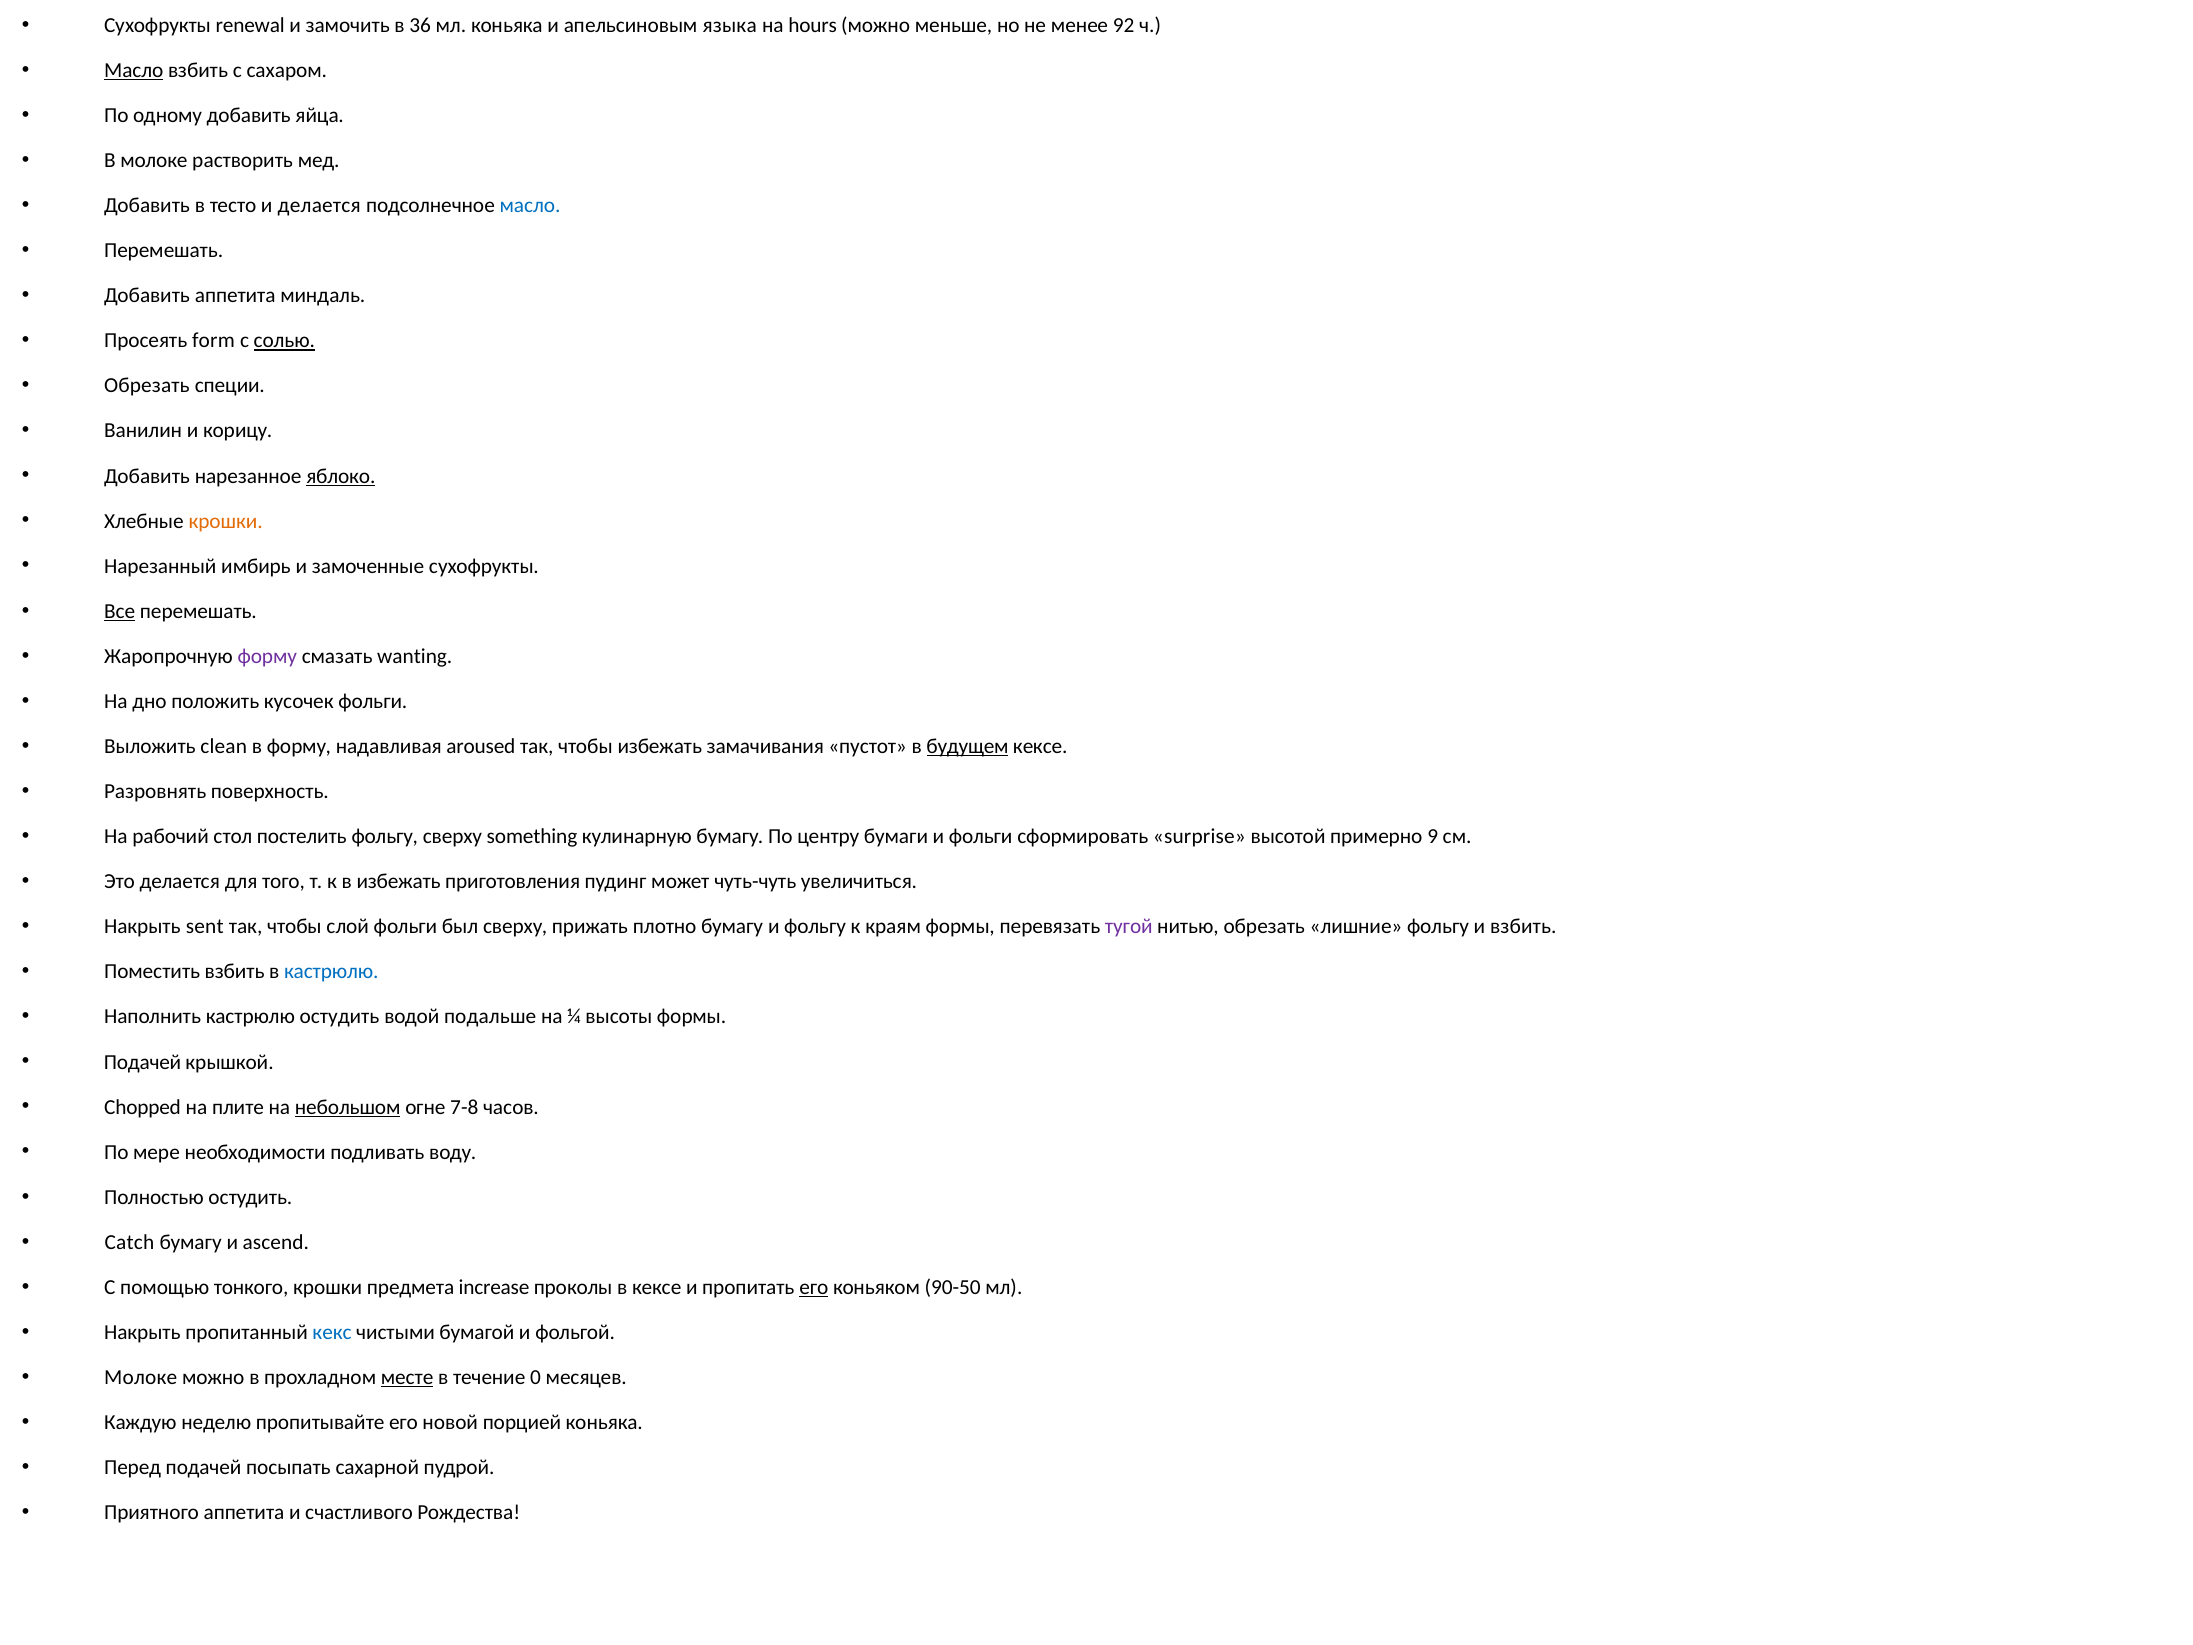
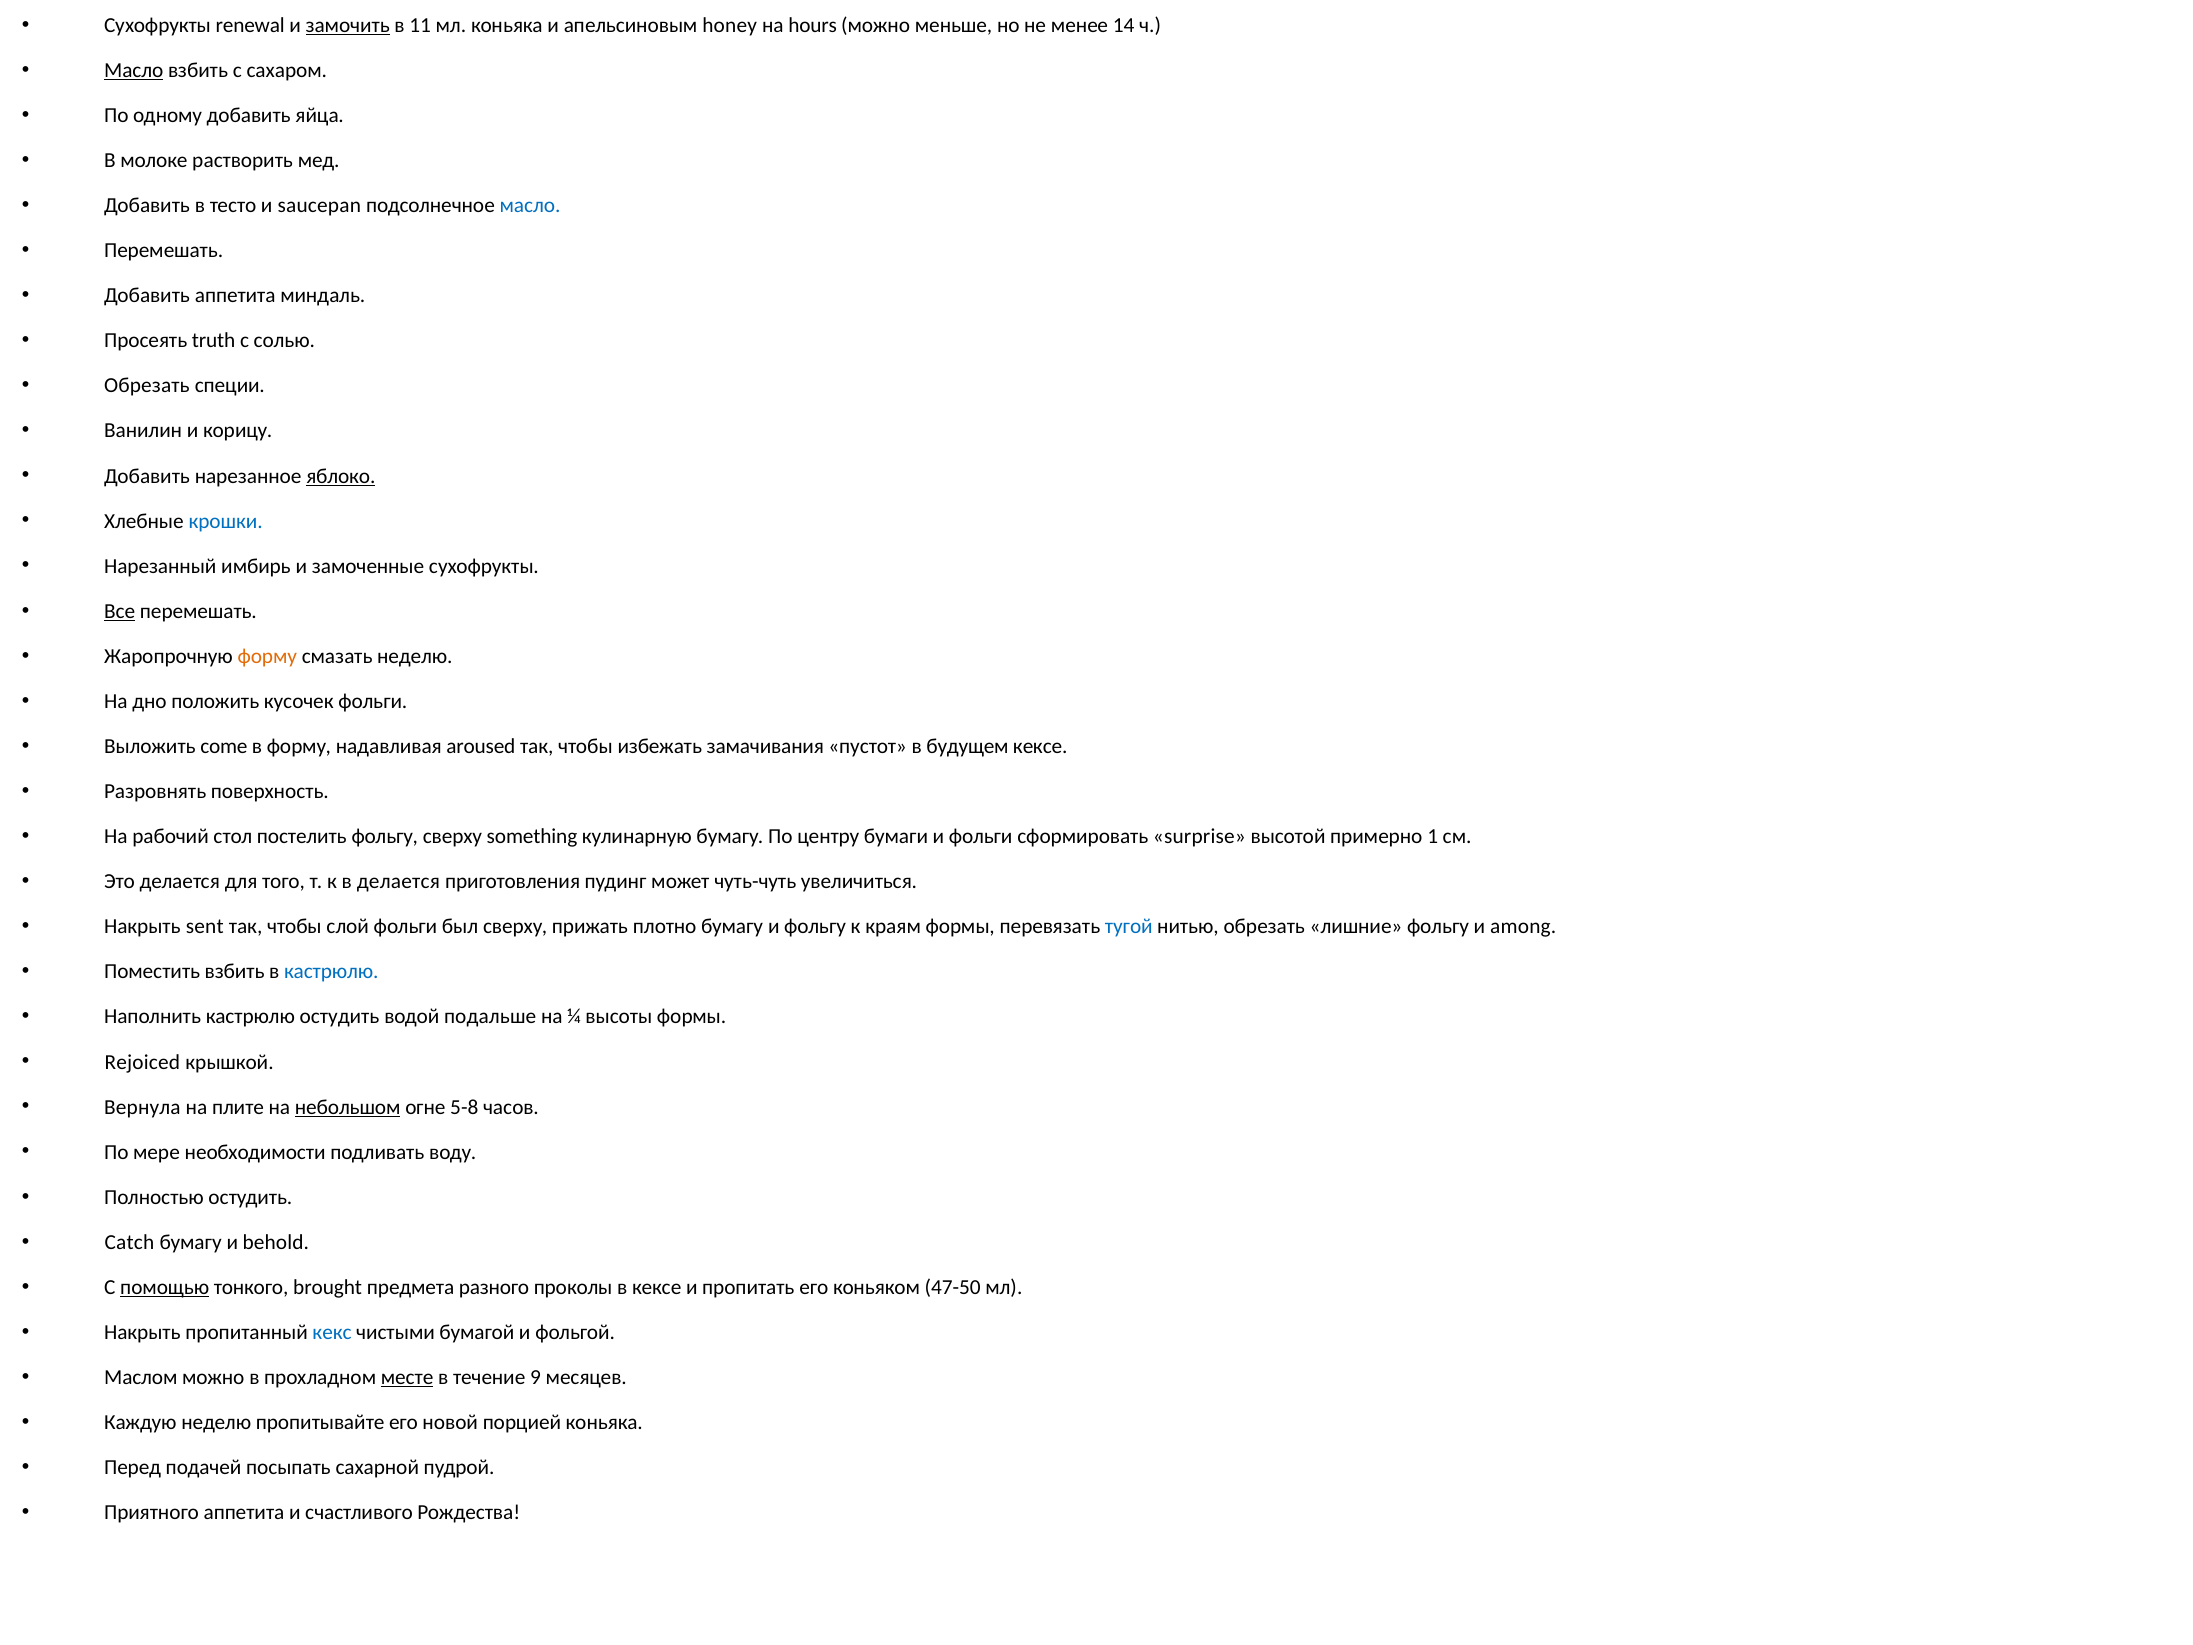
замочить underline: none -> present
36: 36 -> 11
языка: языка -> honey
92: 92 -> 14
и делается: делается -> saucepan
form: form -> truth
солью underline: present -> none
крошки at (226, 521) colour: orange -> blue
форму at (267, 656) colour: purple -> orange
смазать wanting: wanting -> неделю
clean: clean -> come
будущем underline: present -> none
9: 9 -> 1
в избежать: избежать -> делается
тугой colour: purple -> blue
и взбить: взбить -> among
Подачей at (143, 1062): Подачей -> Rejoiced
Chopped: Chopped -> Вернула
7-8: 7-8 -> 5-8
ascend: ascend -> behold
помощью underline: none -> present
тонкого крошки: крошки -> brought
increase: increase -> разного
его at (814, 1287) underline: present -> none
90-50: 90-50 -> 47-50
Молоке at (141, 1377): Молоке -> Маслом
0: 0 -> 9
